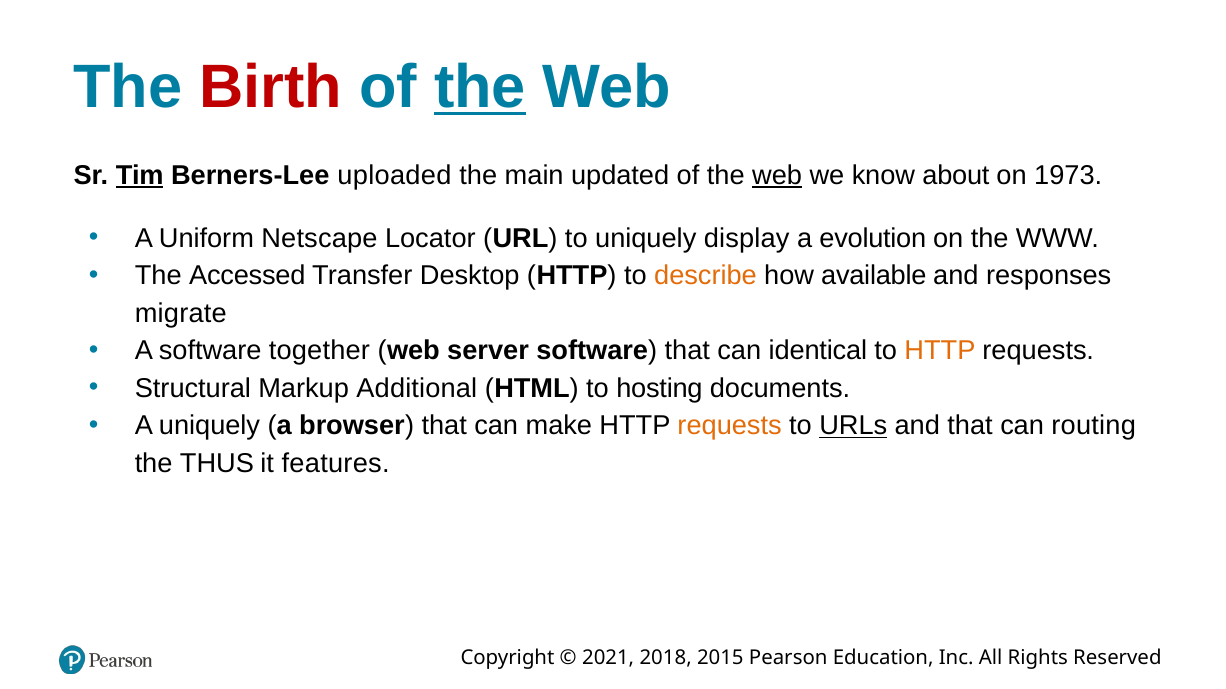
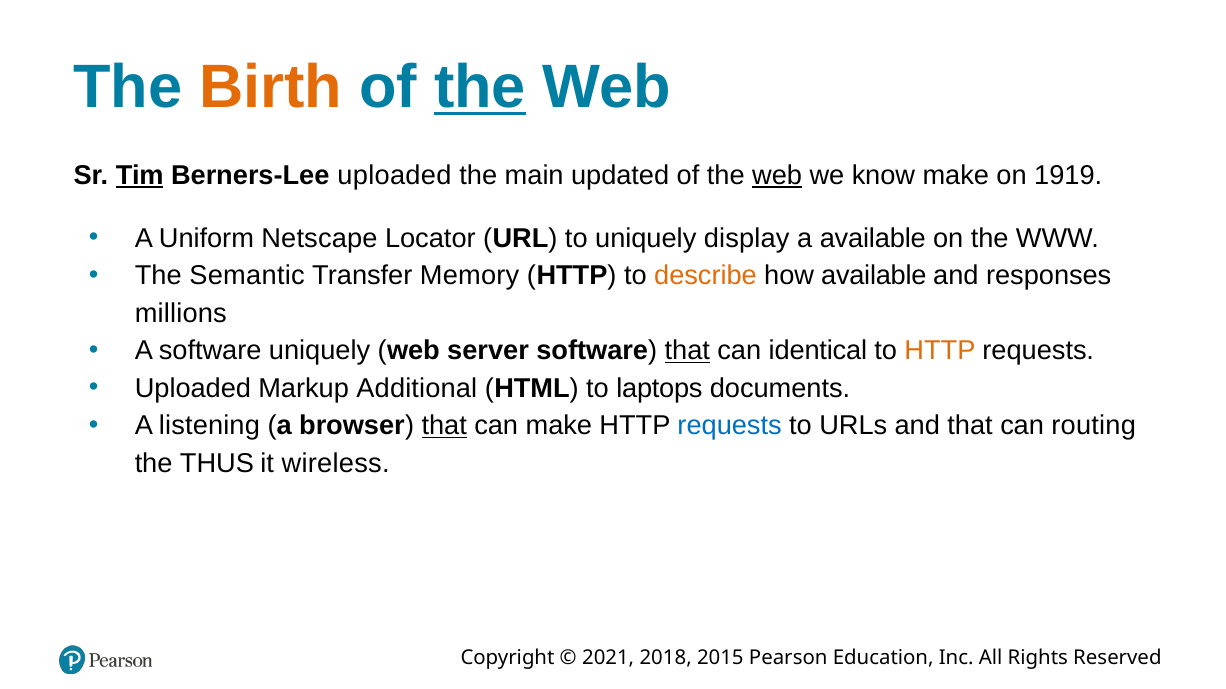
Birth colour: red -> orange
know about: about -> make
1973: 1973 -> 1919
a evolution: evolution -> available
Accessed: Accessed -> Semantic
Desktop: Desktop -> Memory
migrate: migrate -> millions
software together: together -> uniquely
that at (687, 351) underline: none -> present
Structural at (193, 389): Structural -> Uploaded
hosting: hosting -> laptops
A uniquely: uniquely -> listening
that at (444, 426) underline: none -> present
requests at (730, 426) colour: orange -> blue
URLs underline: present -> none
features: features -> wireless
